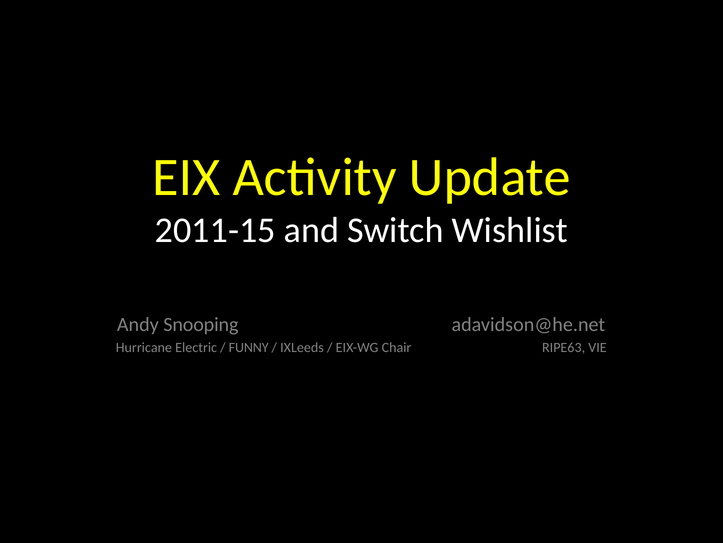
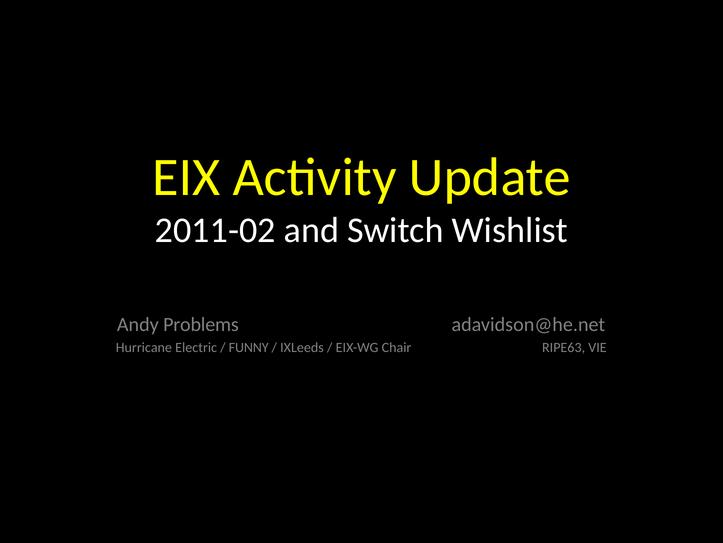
2011-15: 2011-15 -> 2011-02
Snooping: Snooping -> Problems
